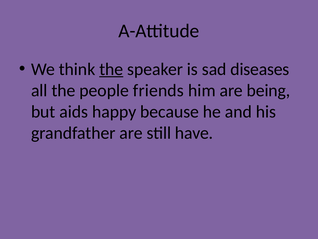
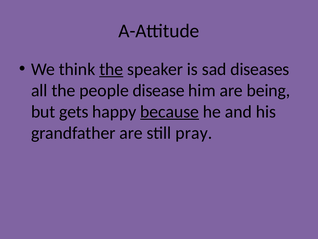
friends: friends -> disease
aids: aids -> gets
because underline: none -> present
have: have -> pray
